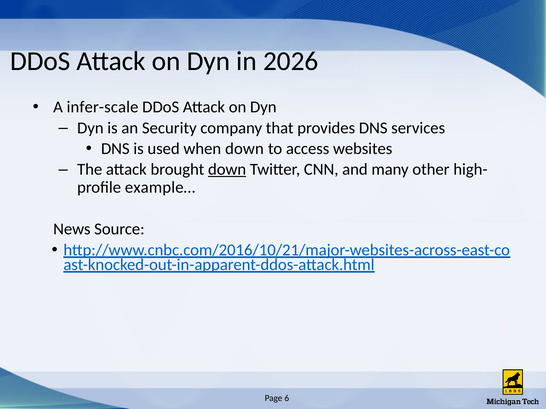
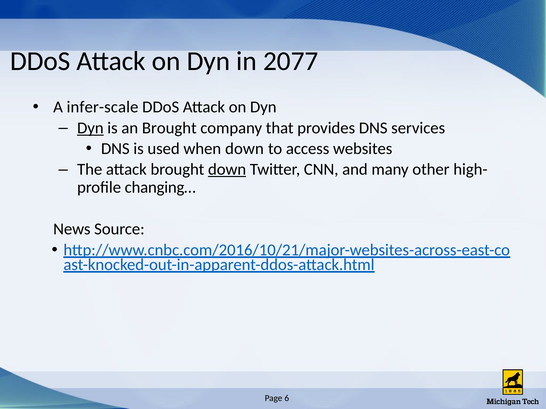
2026: 2026 -> 2077
Dyn at (90, 128) underline: none -> present
an Security: Security -> Brought
example…: example… -> changing…
